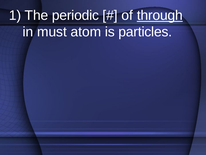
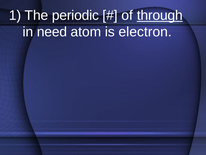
must: must -> need
particles: particles -> electron
